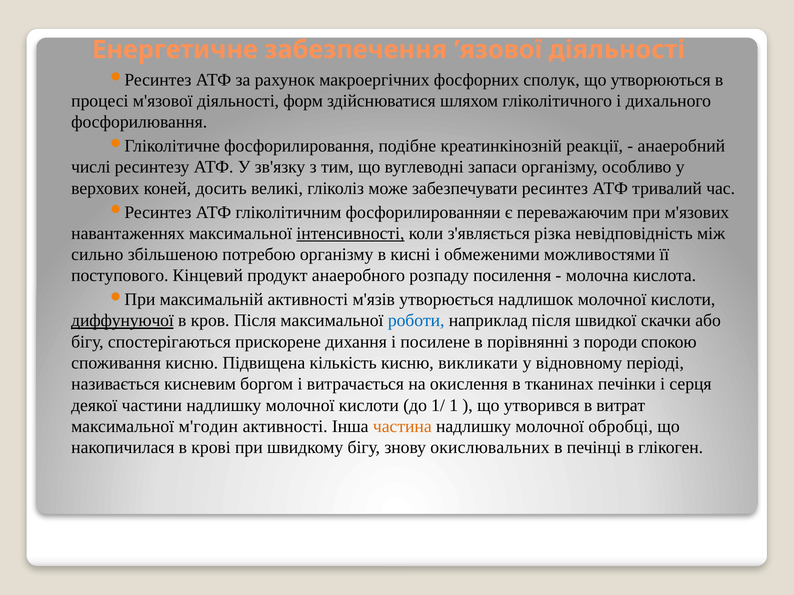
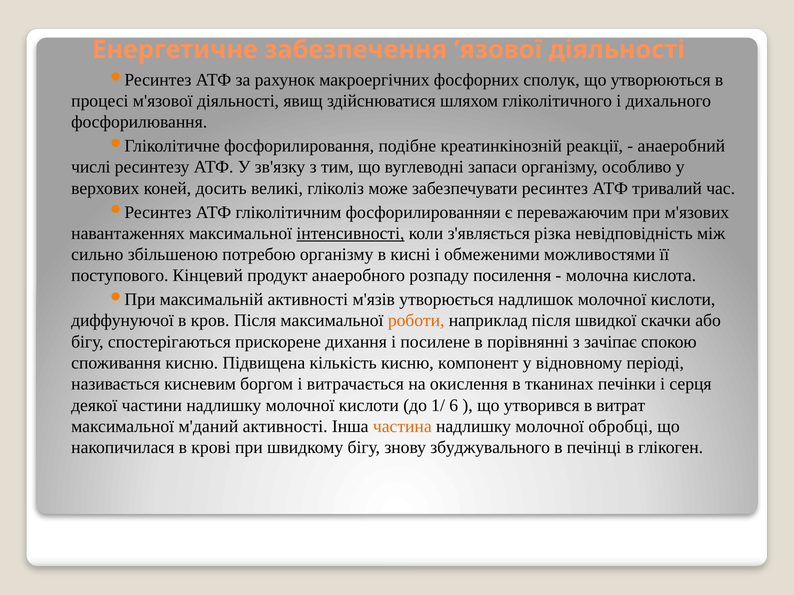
форм: форм -> явищ
диффунуючої underline: present -> none
роботи colour: blue -> orange
породи: породи -> зачіпає
викликати: викликати -> компонент
1: 1 -> 6
м'годин: м'годин -> м'даний
окислювальних: окислювальних -> збуджувального
